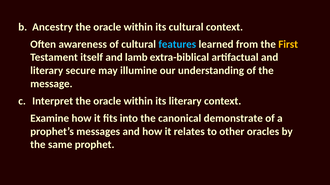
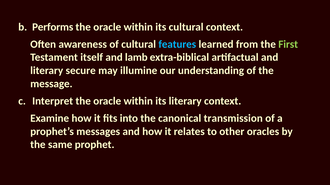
Ancestry: Ancestry -> Performs
First colour: yellow -> light green
demonstrate: demonstrate -> transmission
